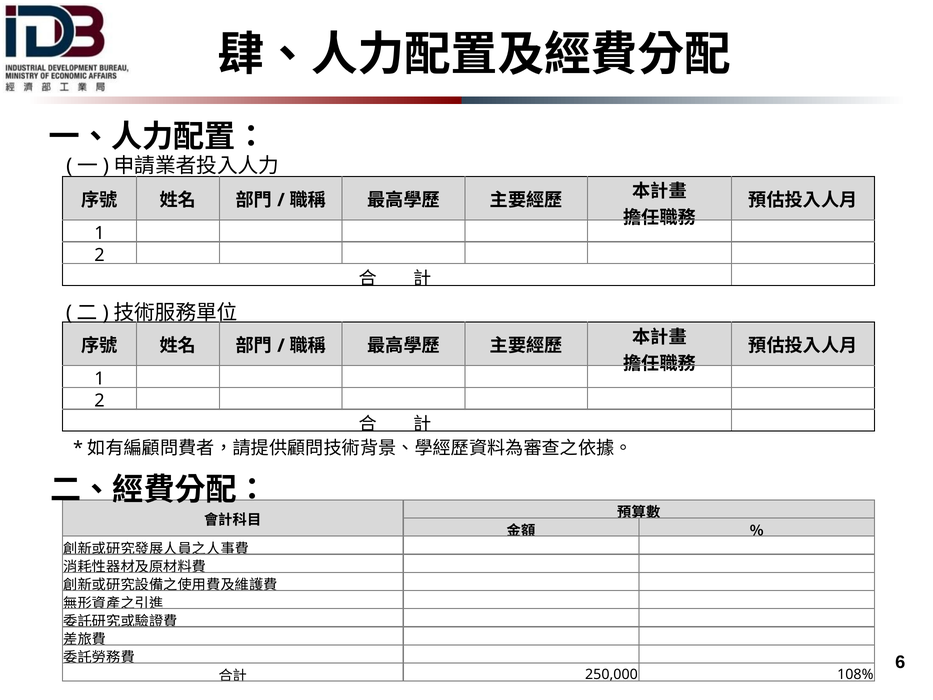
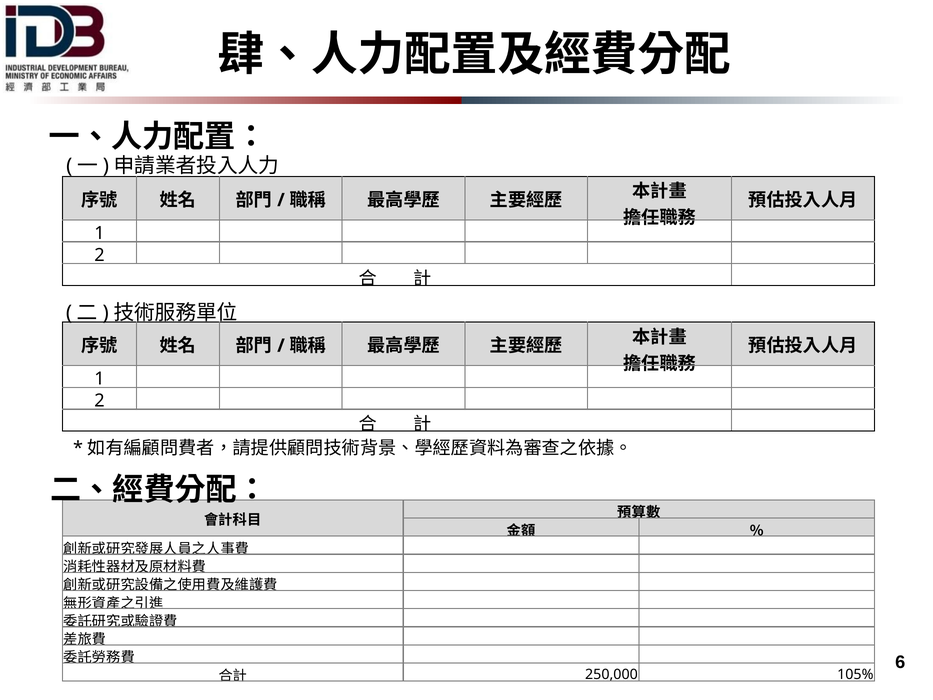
108%: 108% -> 105%
